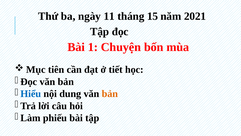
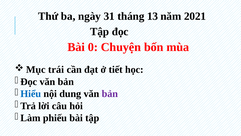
11: 11 -> 31
15: 15 -> 13
1: 1 -> 0
tiên: tiên -> trái
bản at (110, 94) colour: orange -> purple
